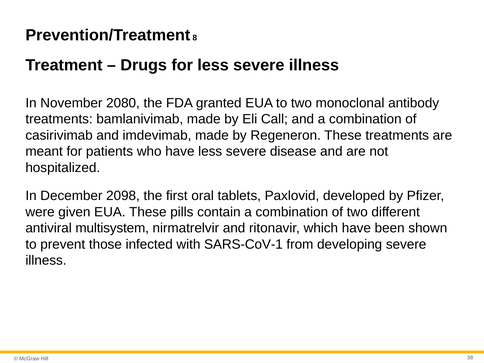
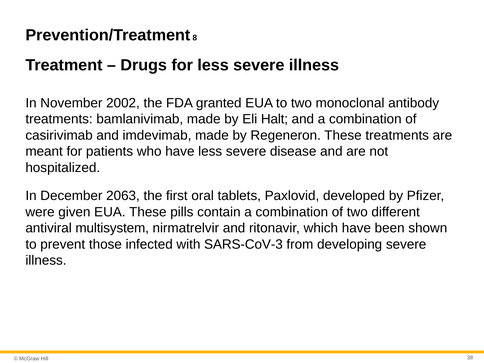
2080: 2080 -> 2002
Call: Call -> Halt
2098: 2098 -> 2063
SARS-CoV-1: SARS-CoV-1 -> SARS-CoV-3
